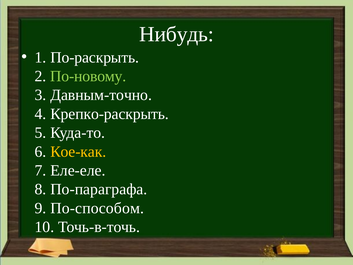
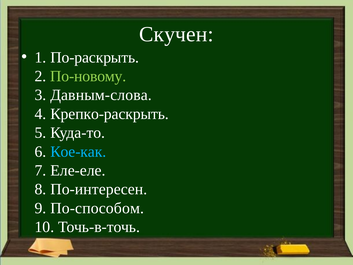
Нибудь: Нибудь -> Скучен
Давным-точно: Давным-точно -> Давным-слова
Кое-как colour: yellow -> light blue
По-параграфа: По-параграфа -> По-интересен
